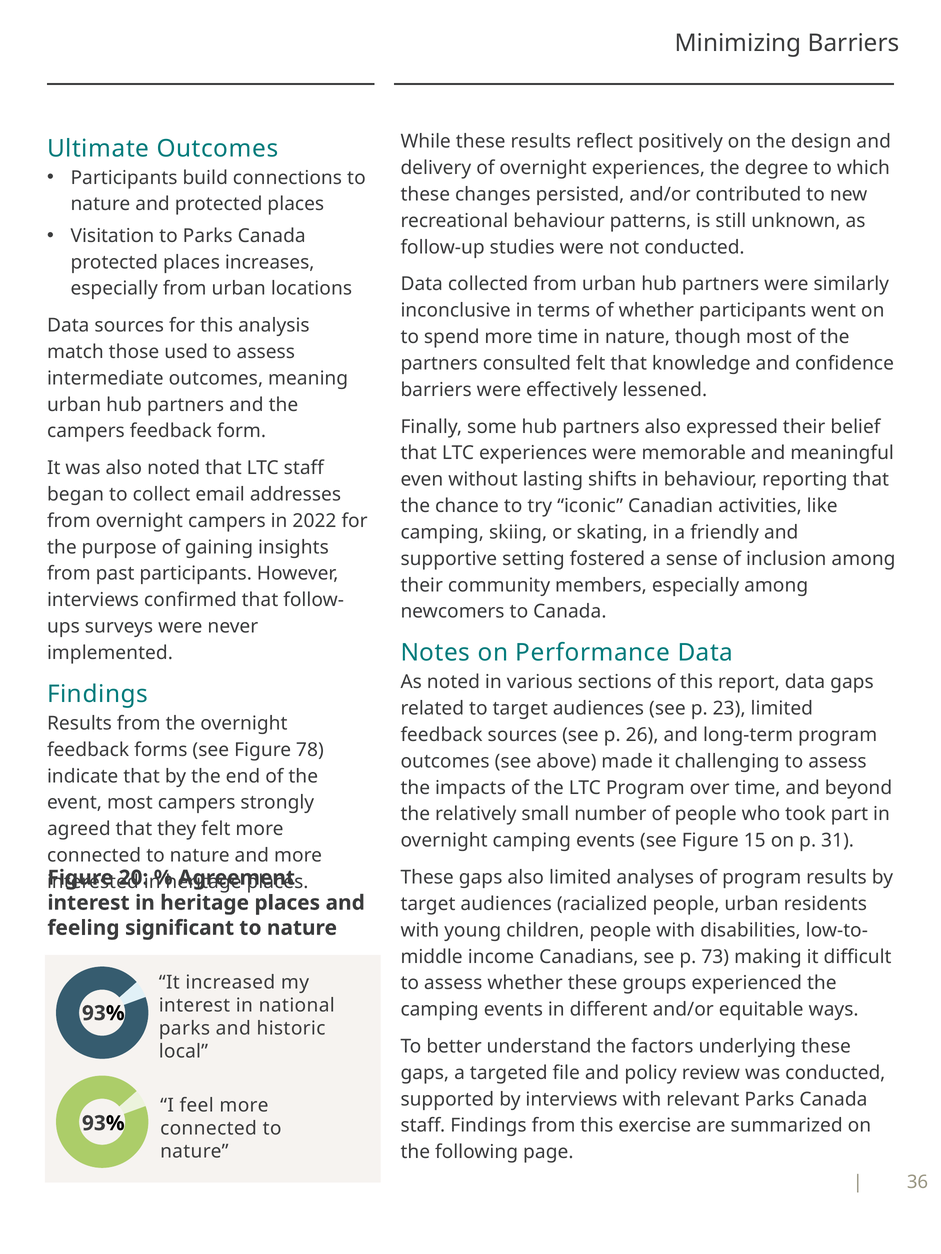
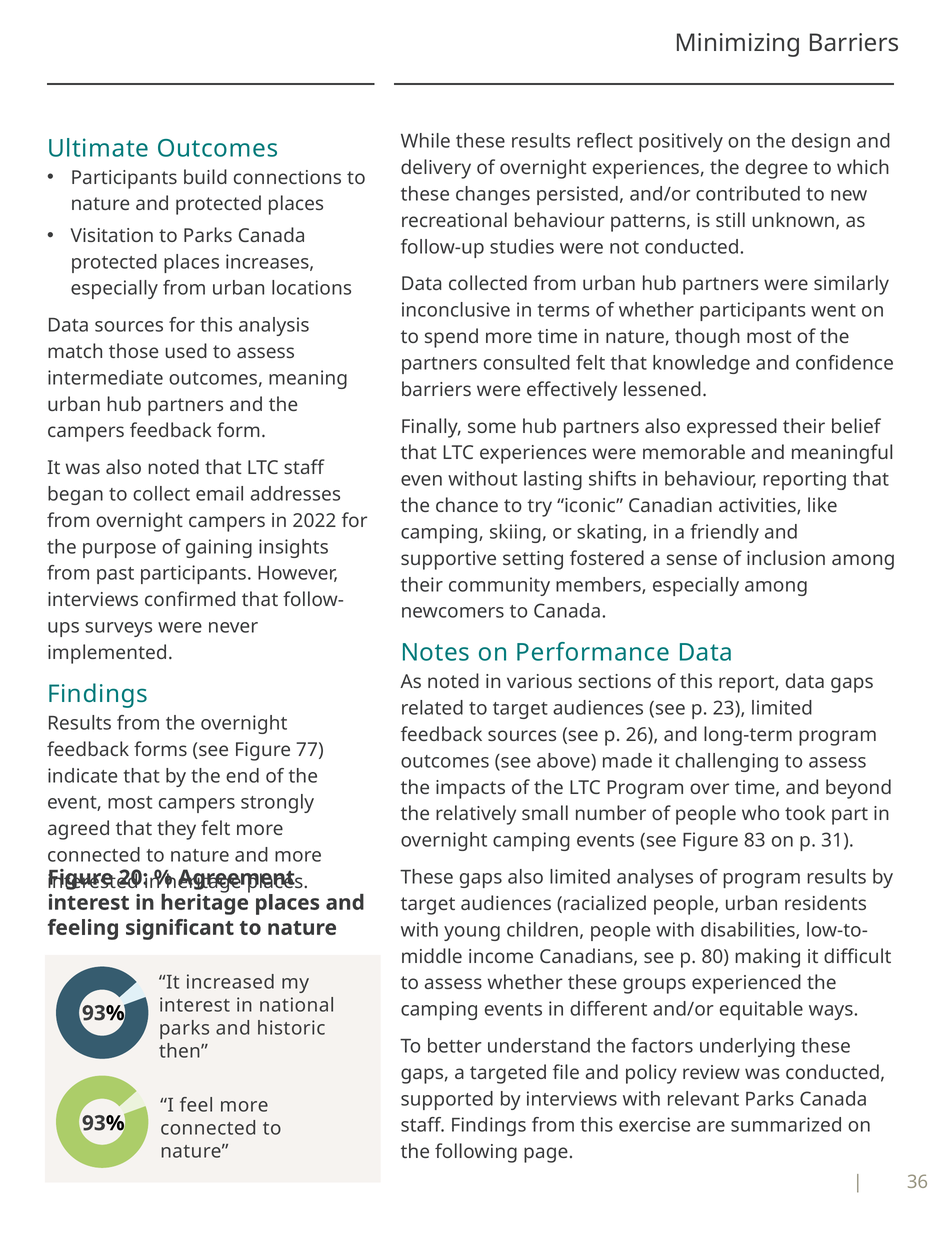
78: 78 -> 77
15: 15 -> 83
73: 73 -> 80
local: local -> then
